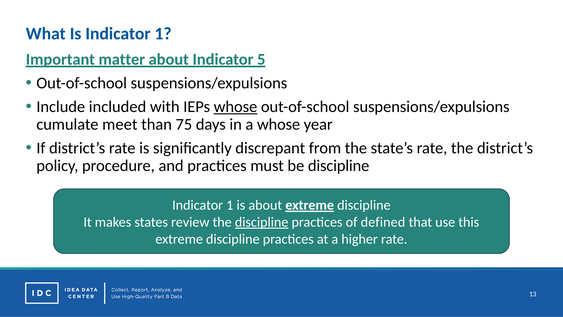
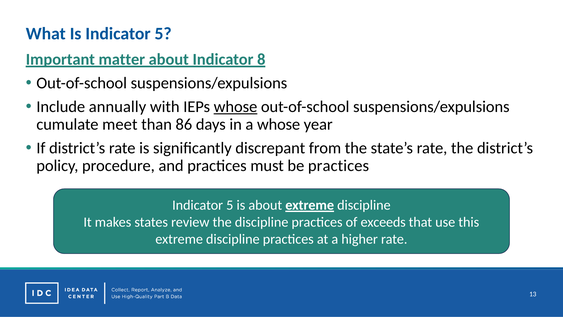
Is Indicator 1: 1 -> 5
5: 5 -> 8
included: included -> annually
75: 75 -> 86
be discipline: discipline -> practices
1 at (230, 205): 1 -> 5
discipline at (262, 222) underline: present -> none
defined: defined -> exceeds
